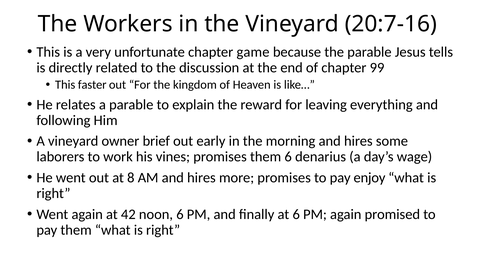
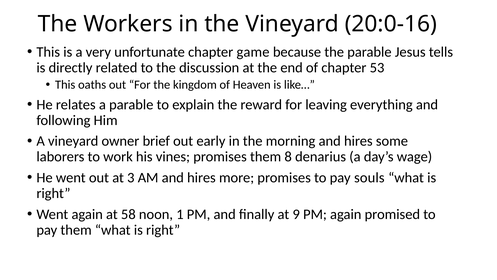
20:7-16: 20:7-16 -> 20:0-16
99: 99 -> 53
faster: faster -> oaths
them 6: 6 -> 8
8: 8 -> 3
enjoy: enjoy -> souls
42: 42 -> 58
noon 6: 6 -> 1
at 6: 6 -> 9
